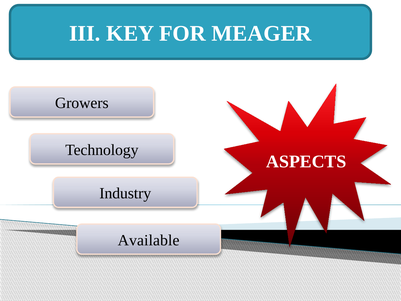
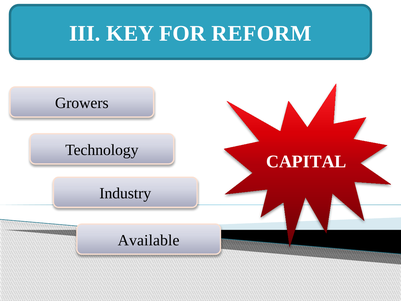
MEAGER: MEAGER -> REFORM
ASPECTS: ASPECTS -> CAPITAL
